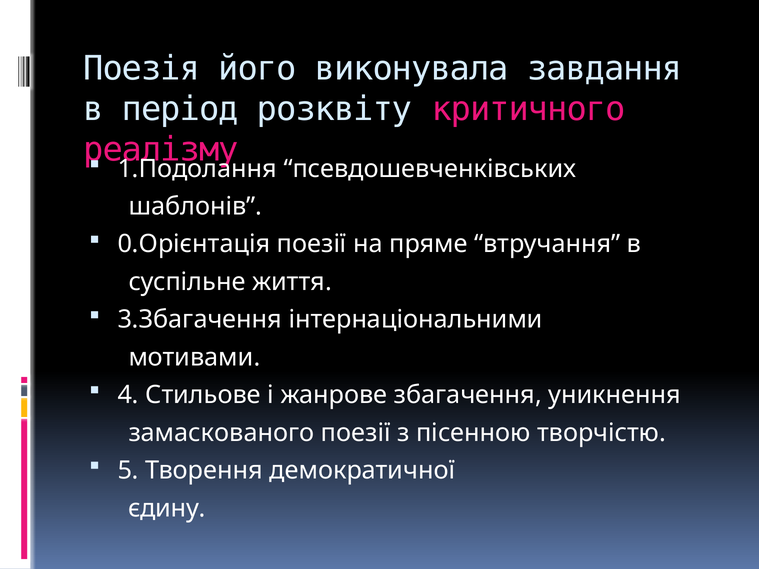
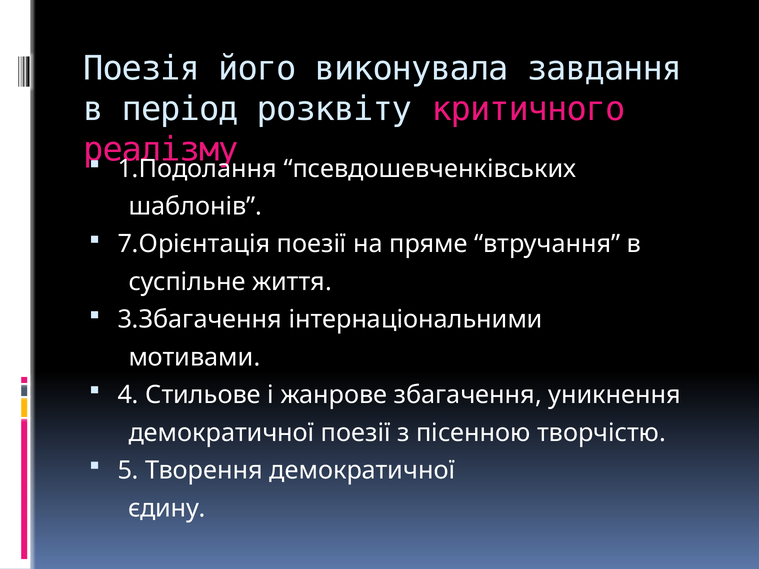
0.Орієнтація: 0.Орієнтація -> 7.Орієнтація
замаскованого at (221, 433): замаскованого -> демократичної
